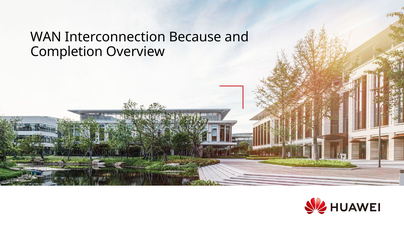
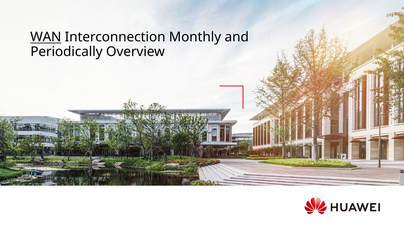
WAN underline: none -> present
Because: Because -> Monthly
Completion: Completion -> Periodically
